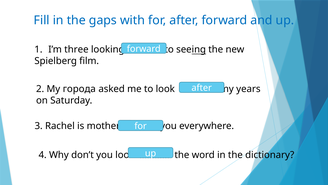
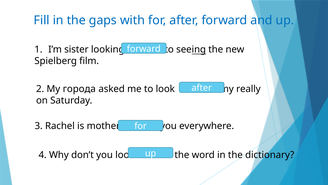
three: three -> sister
years: years -> really
